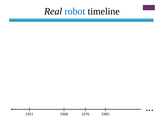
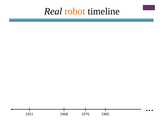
robot colour: blue -> orange
